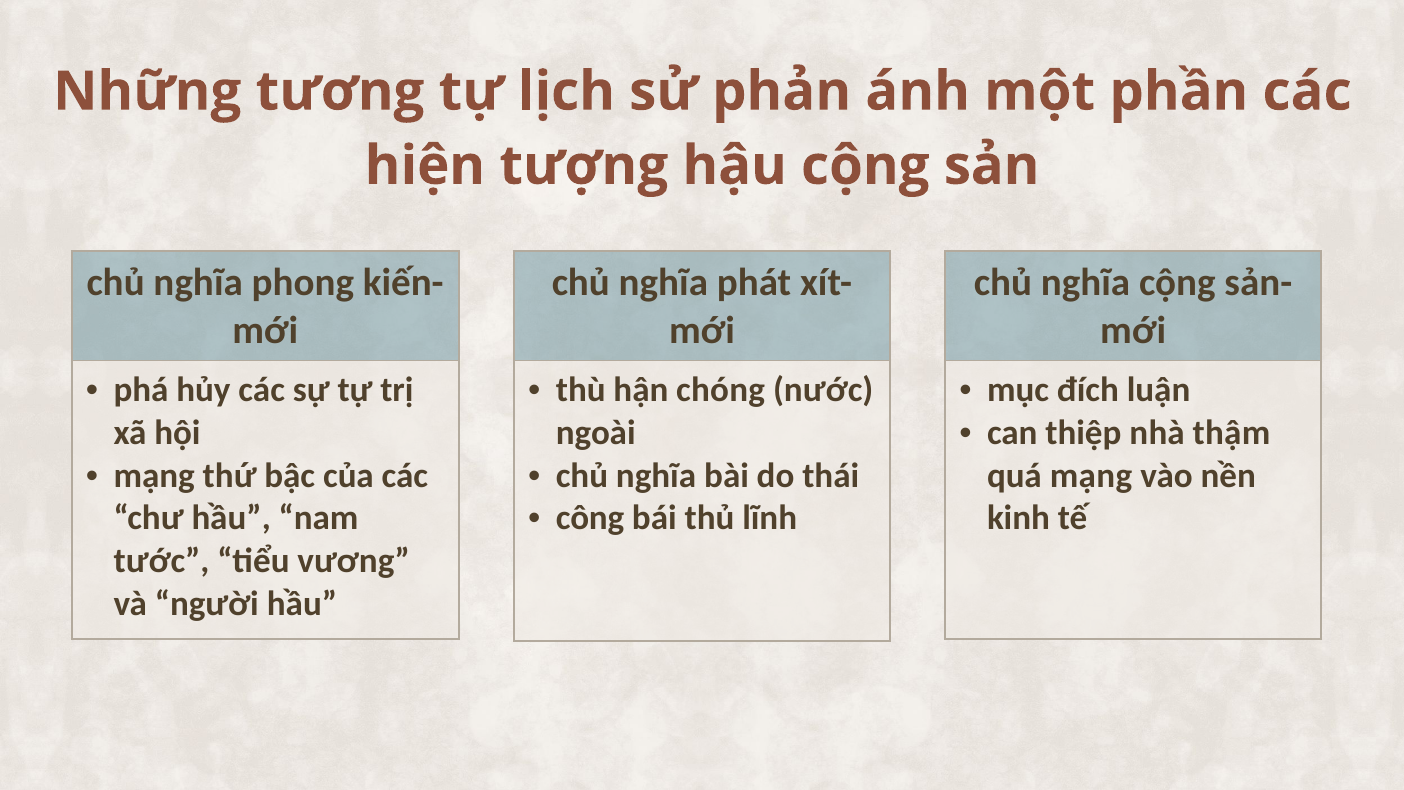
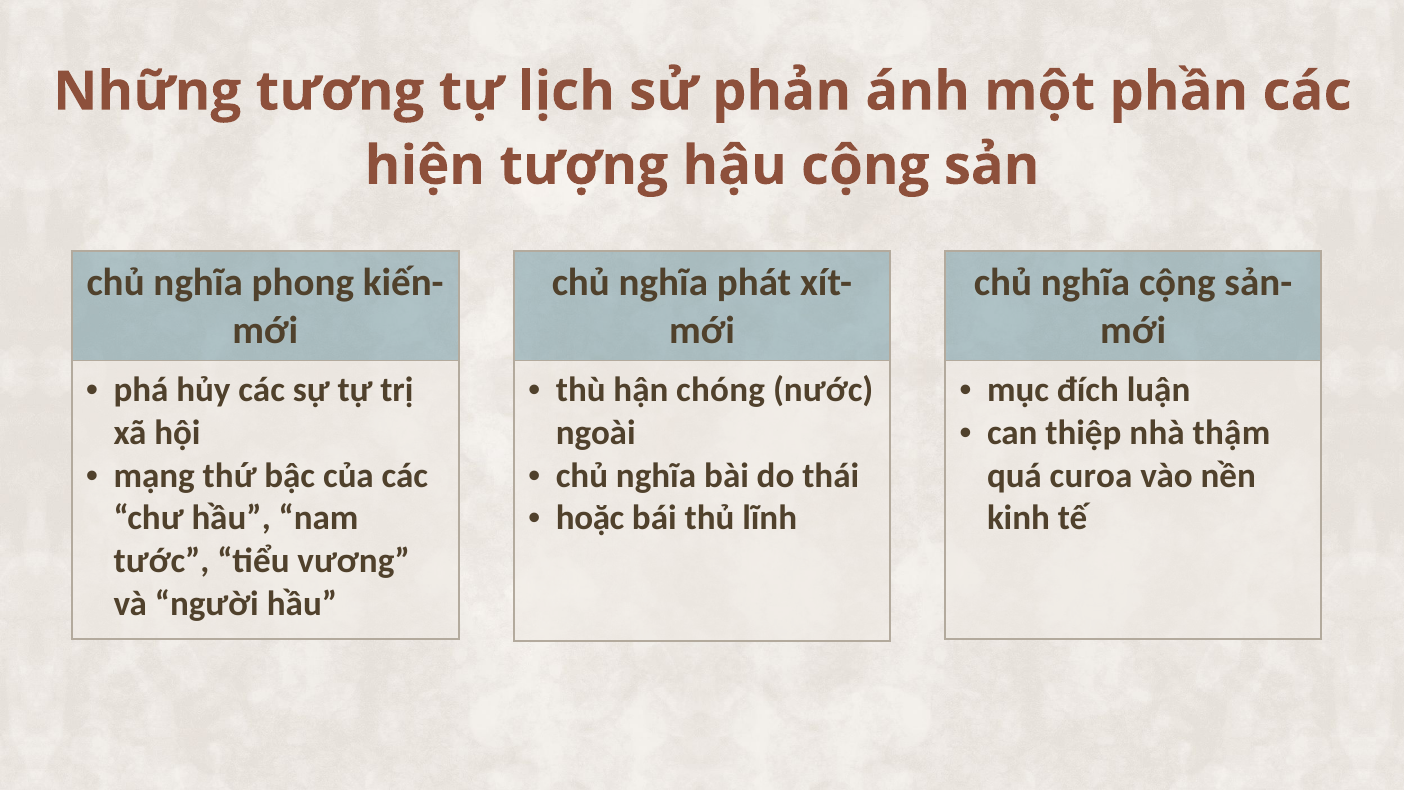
quá mạng: mạng -> curoa
công: công -> hoặc
